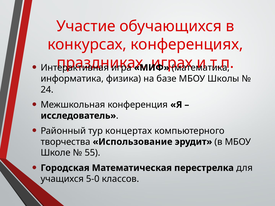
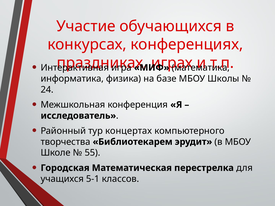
Использование: Использование -> Библиотекарем
5-0: 5-0 -> 5-1
